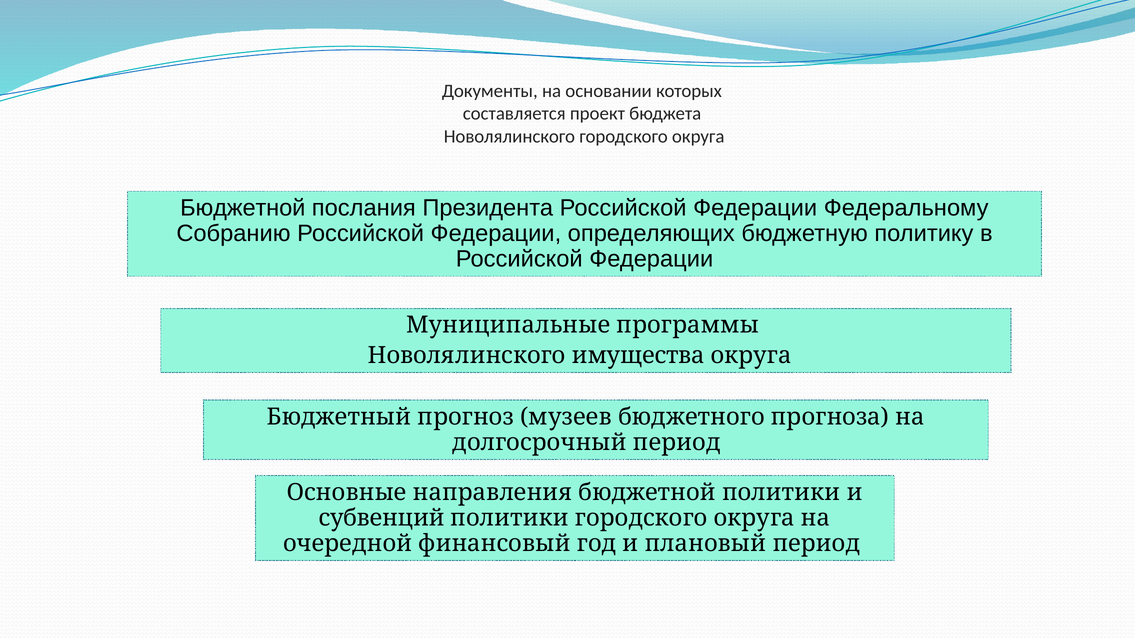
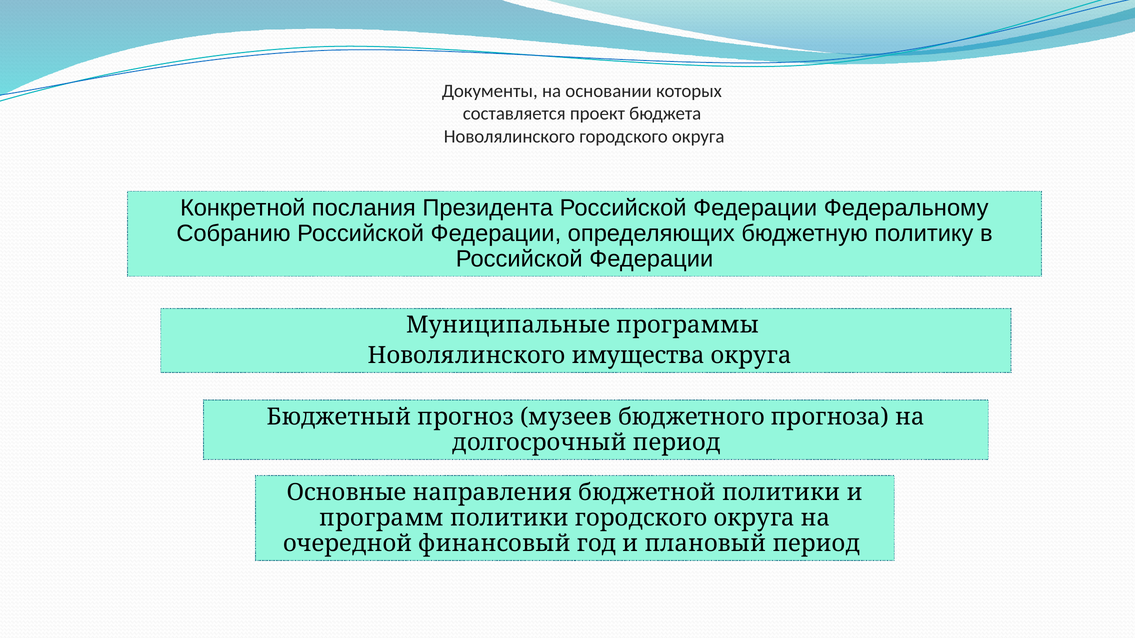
Бюджетной at (243, 208): Бюджетной -> Конкретной
субвенций: субвенций -> программ
